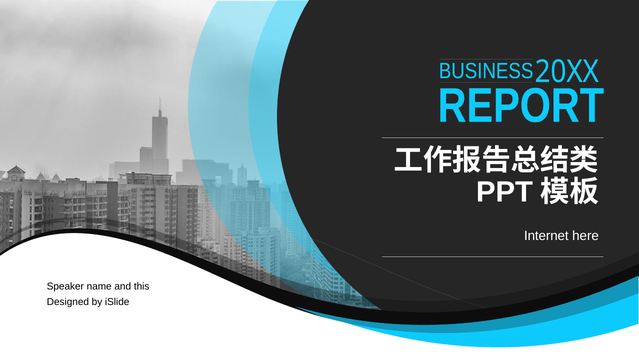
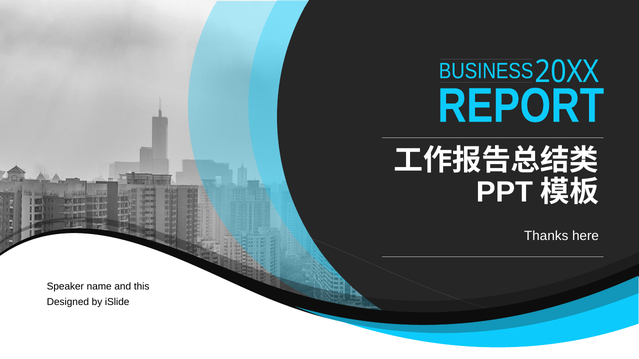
Internet: Internet -> Thanks
